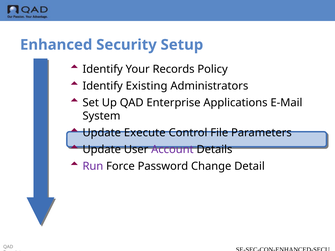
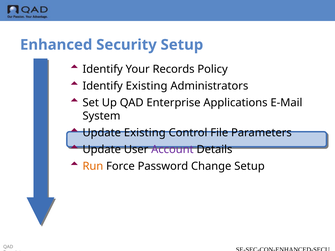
Update Execute: Execute -> Existing
Run colour: purple -> orange
Change Detail: Detail -> Setup
